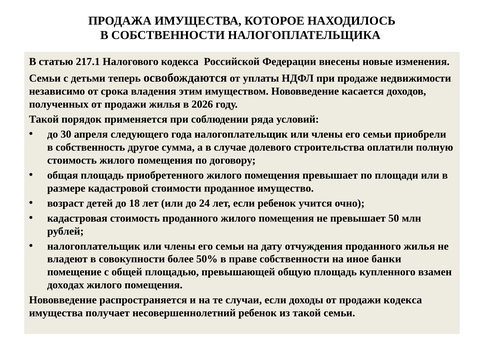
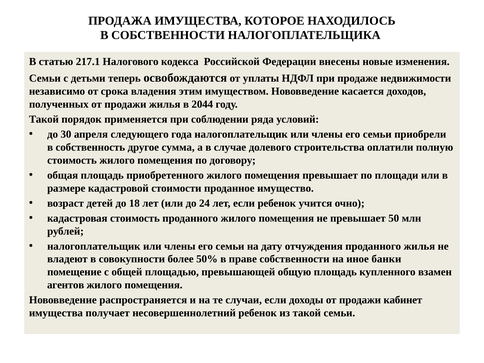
2026: 2026 -> 2044
доходах: доходах -> агентов
продажи кодекса: кодекса -> кабинет
